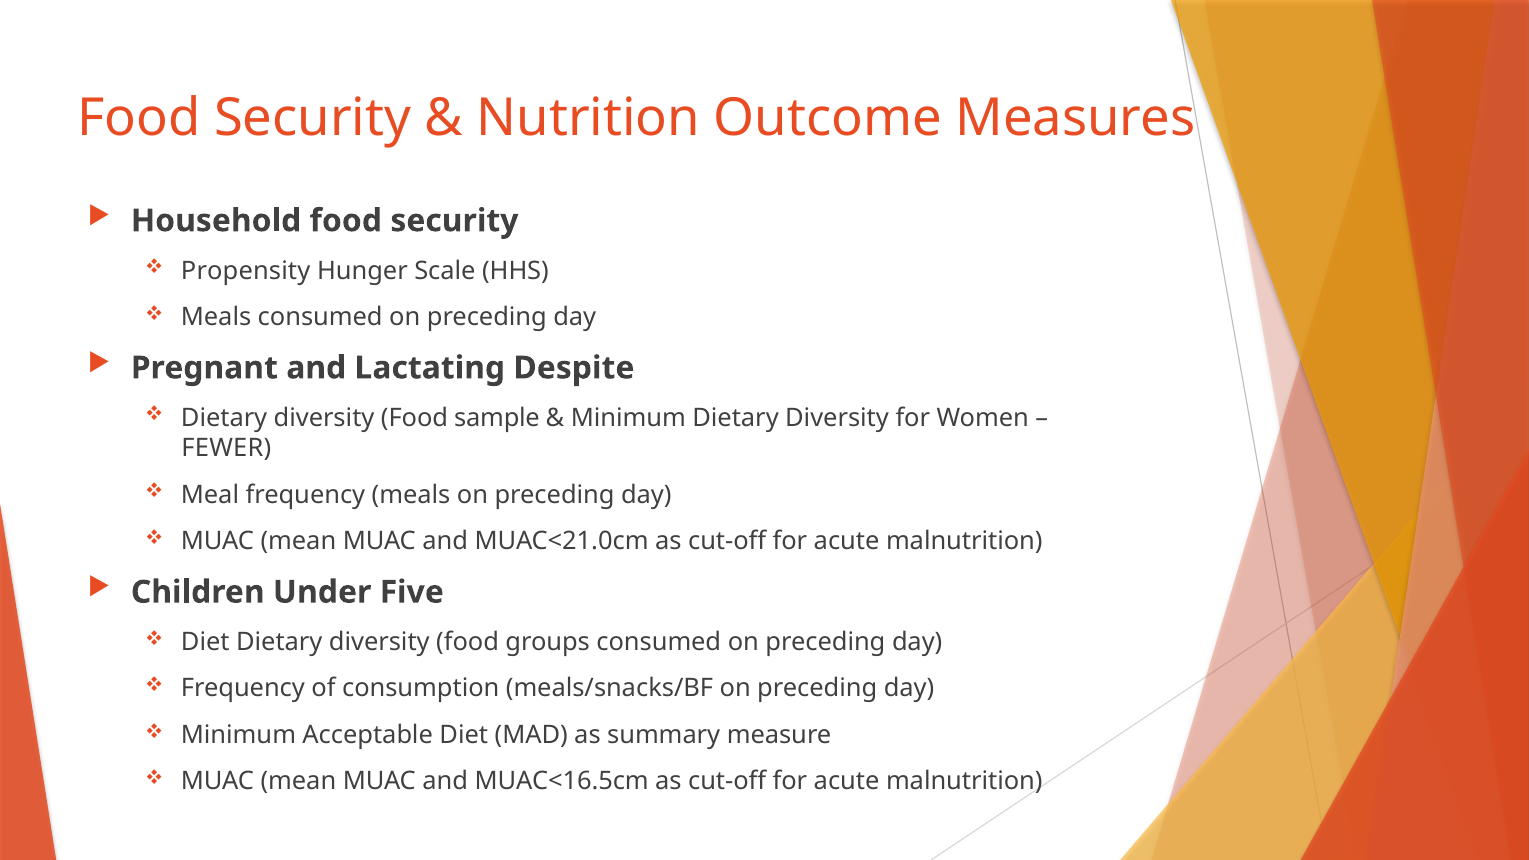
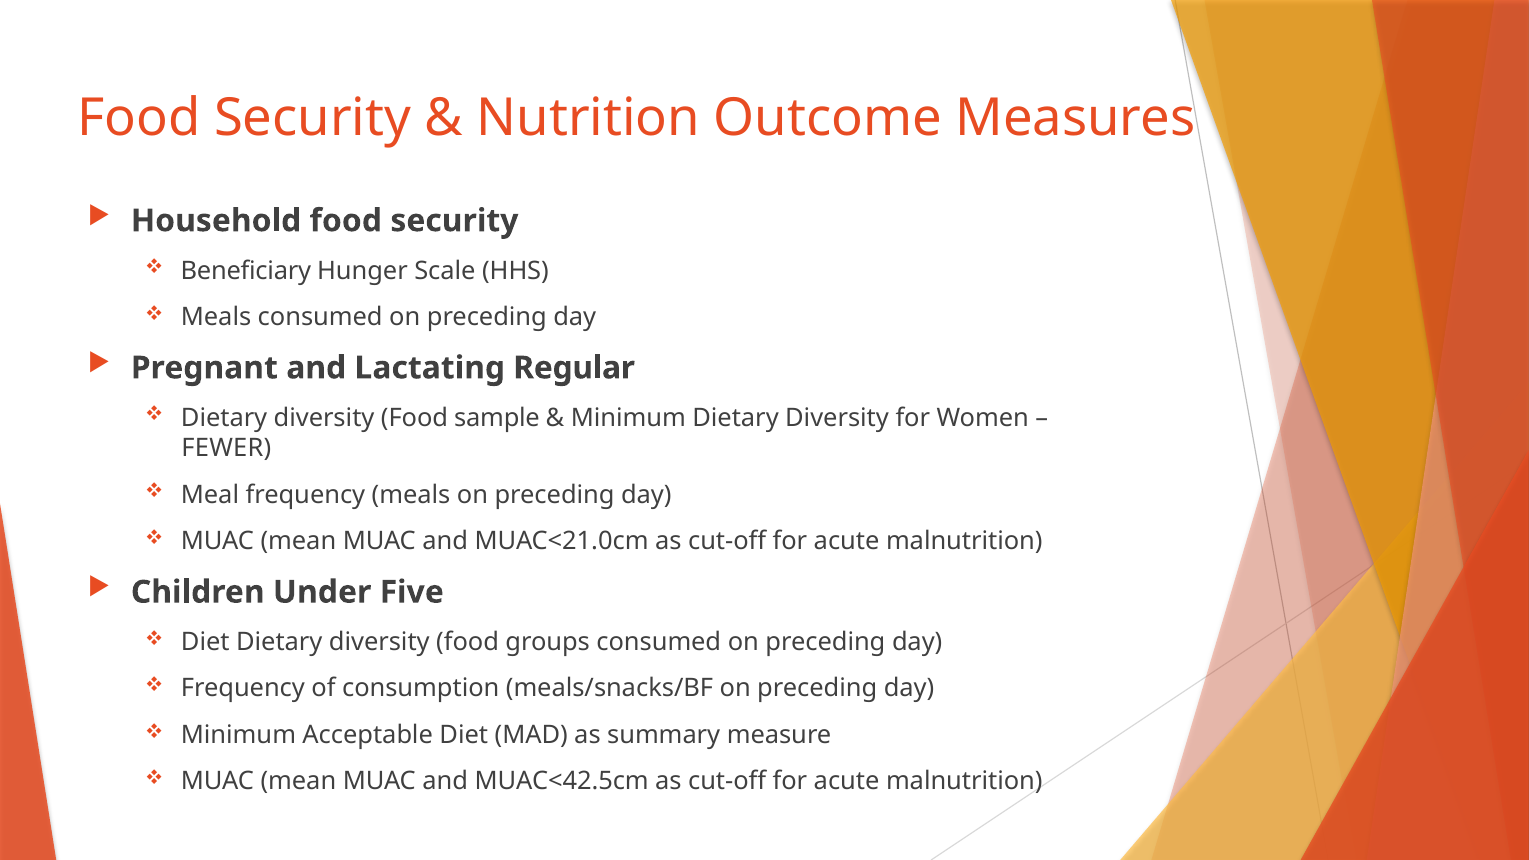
Propensity: Propensity -> Beneficiary
Despite: Despite -> Regular
MUAC<16.5cm: MUAC<16.5cm -> MUAC<42.5cm
